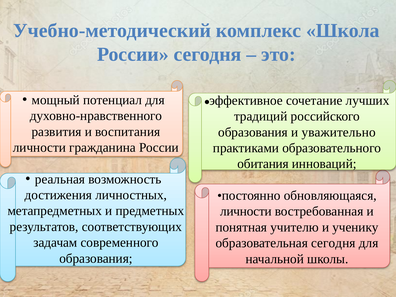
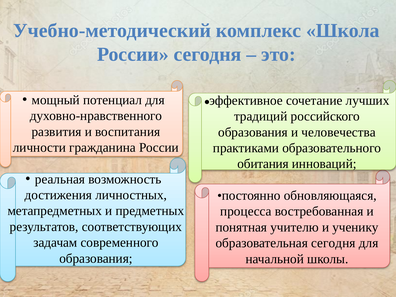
уважительно: уважительно -> человечества
личности at (246, 211): личности -> процесса
